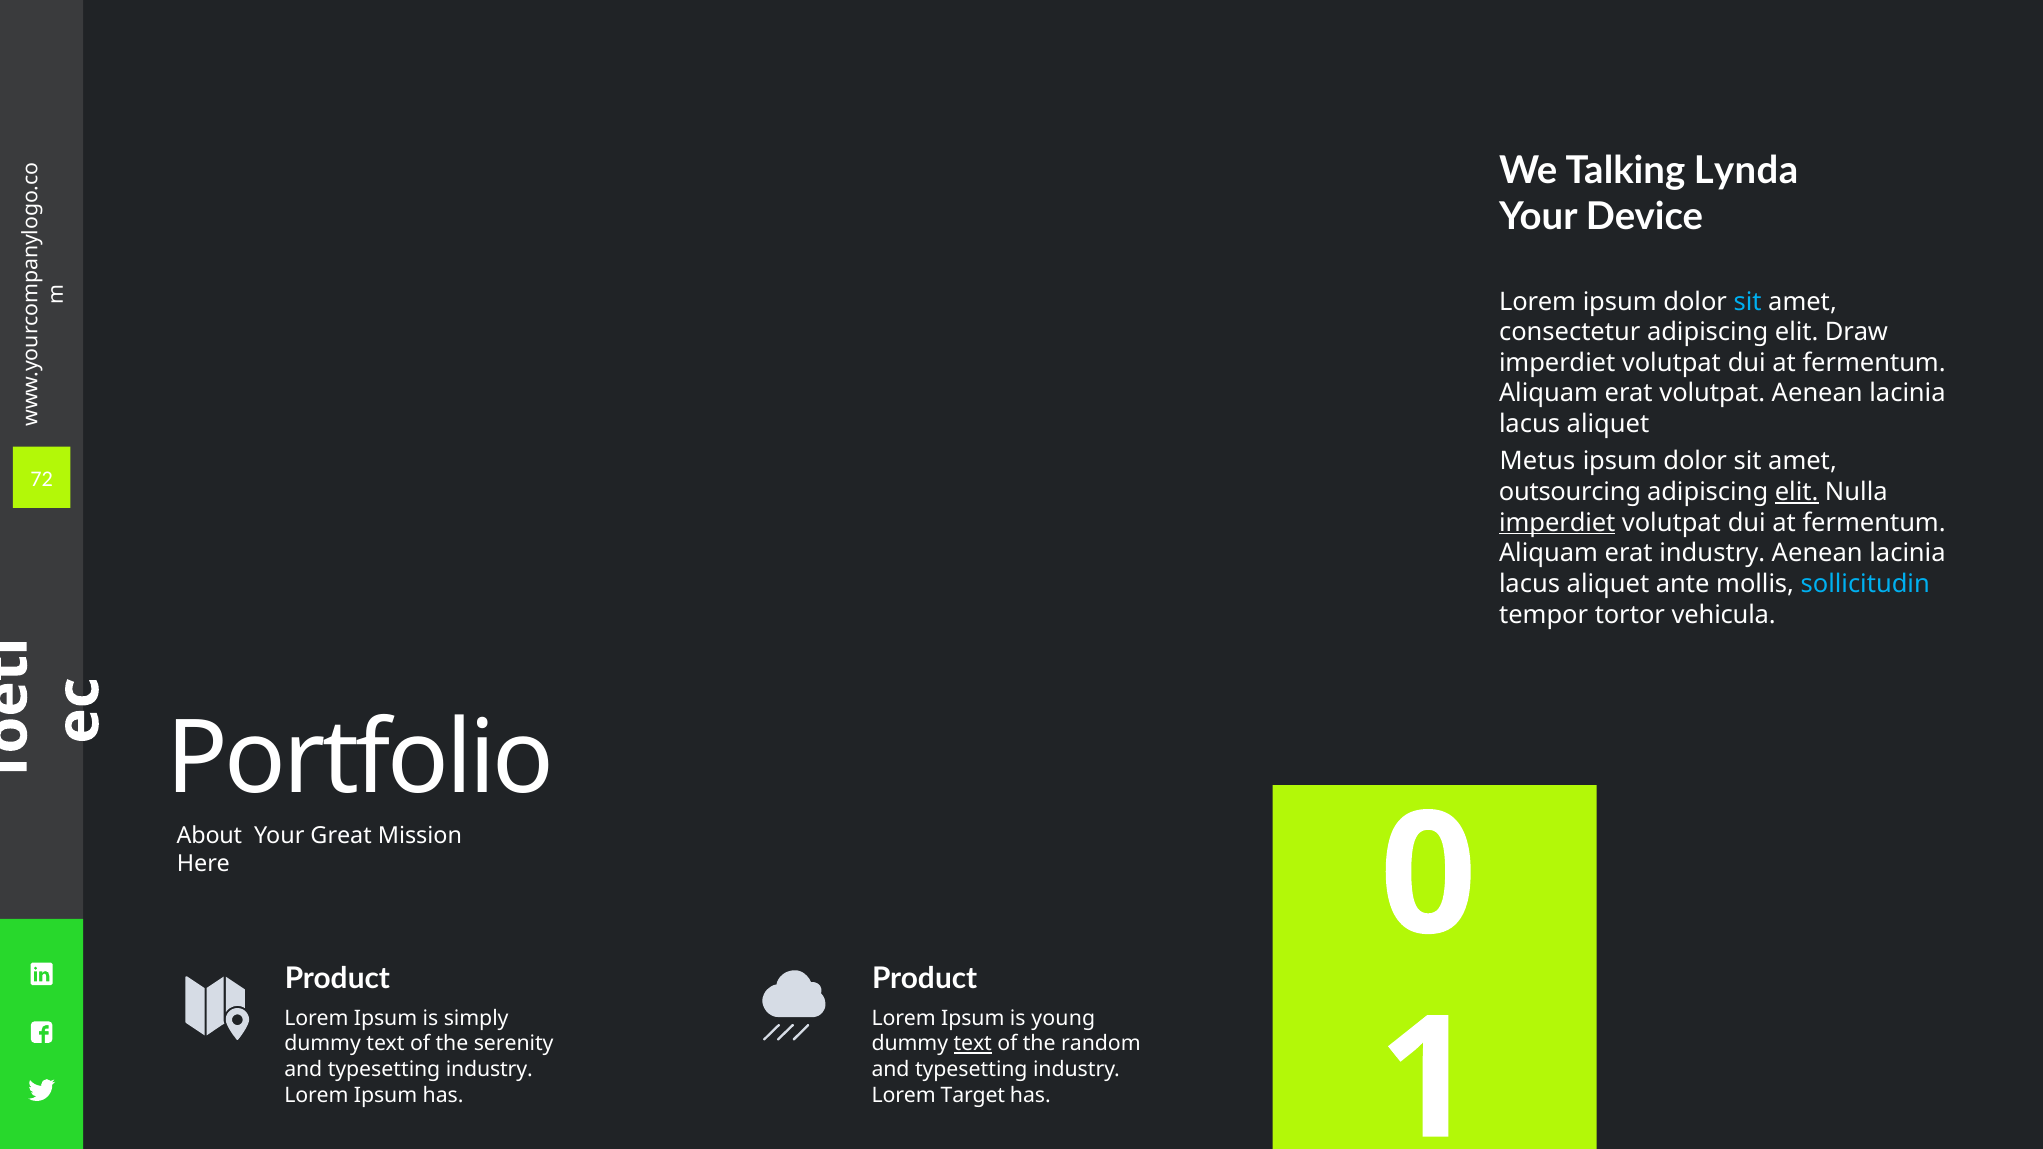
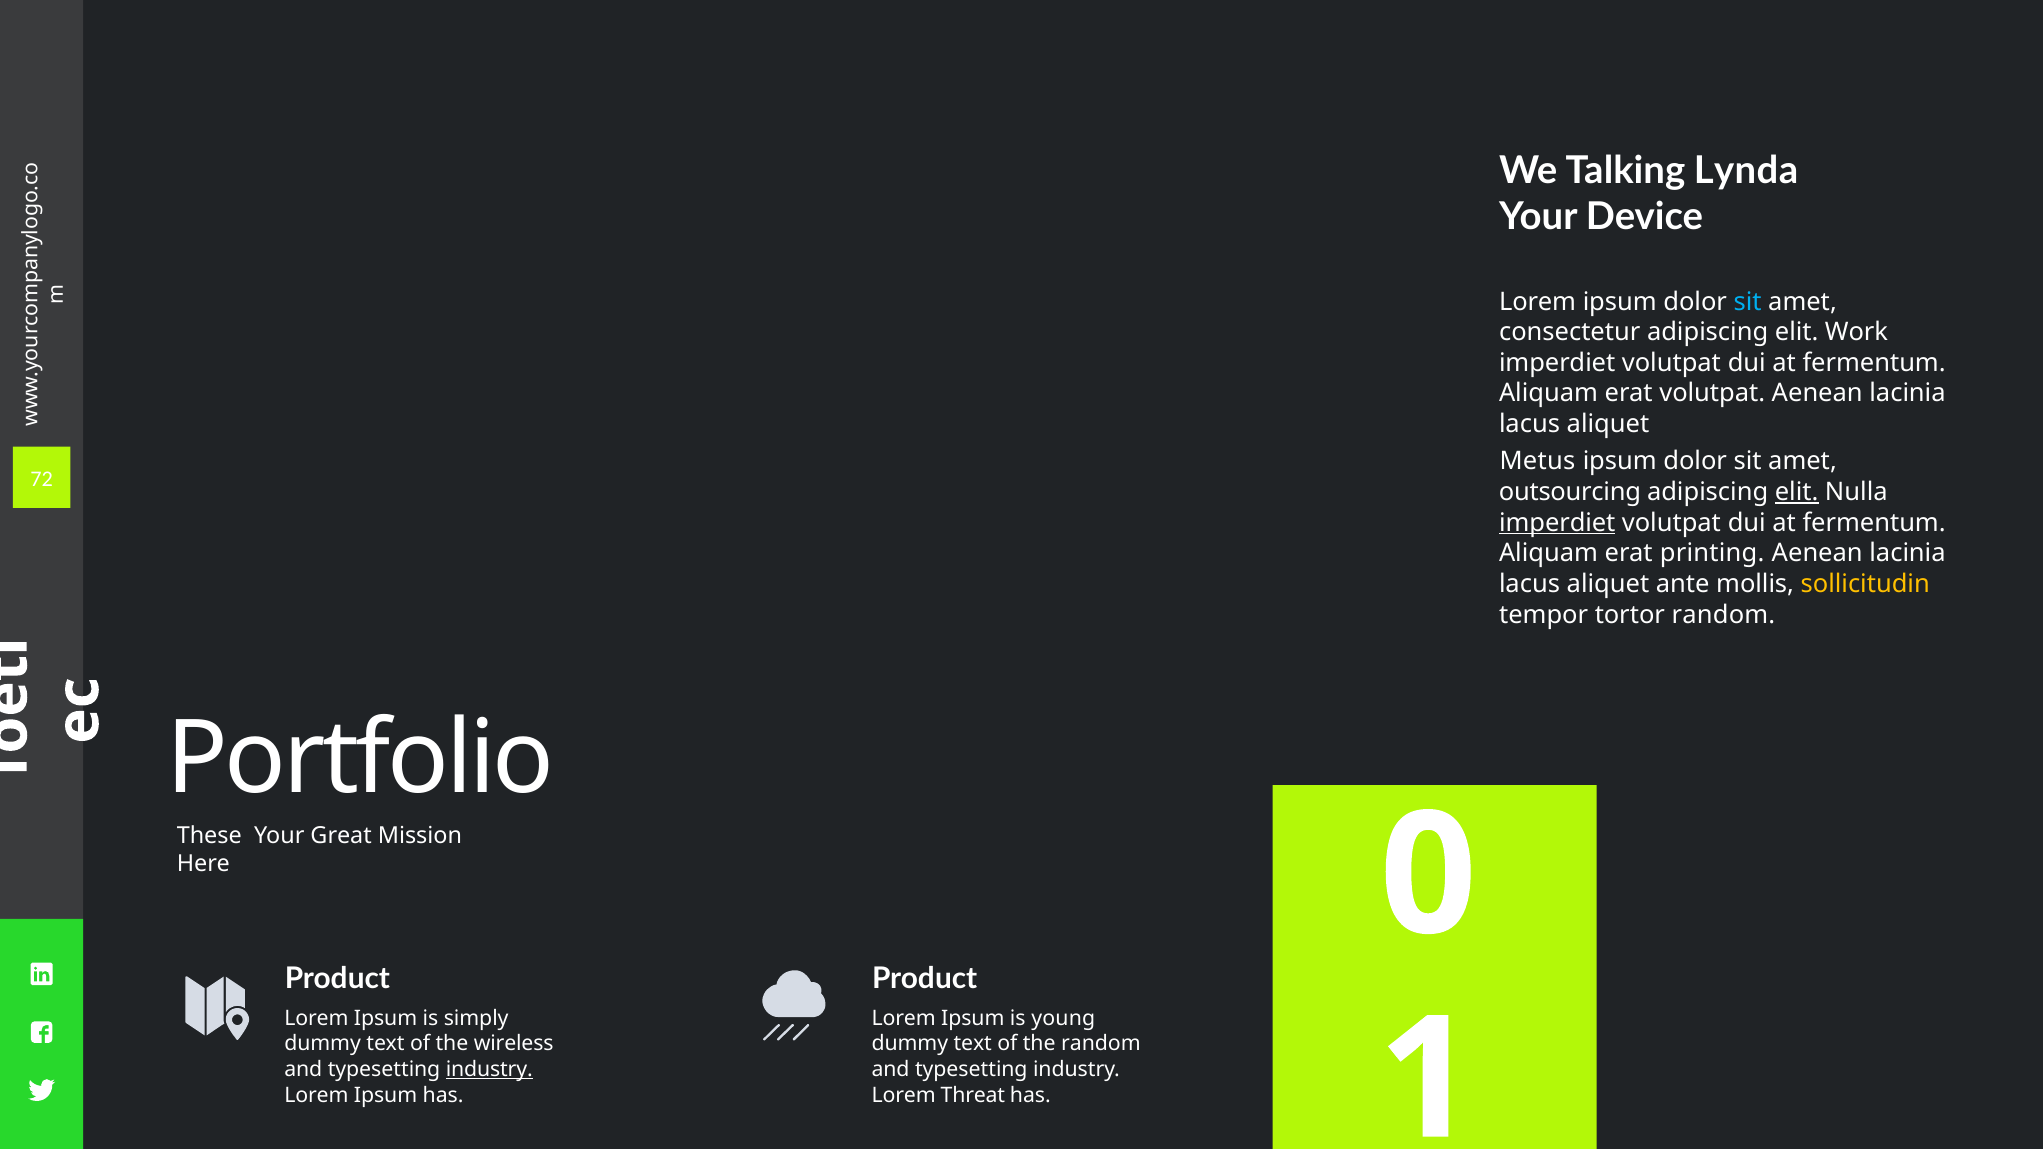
Draw: Draw -> Work
erat industry: industry -> printing
sollicitudin colour: light blue -> yellow
tortor vehicula: vehicula -> random
About: About -> These
serenity: serenity -> wireless
text at (973, 1044) underline: present -> none
industry at (489, 1070) underline: none -> present
Target: Target -> Threat
